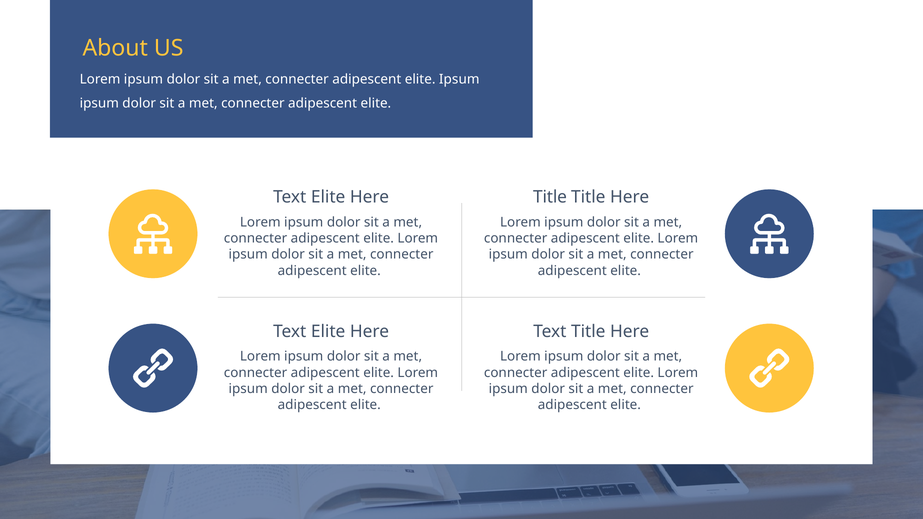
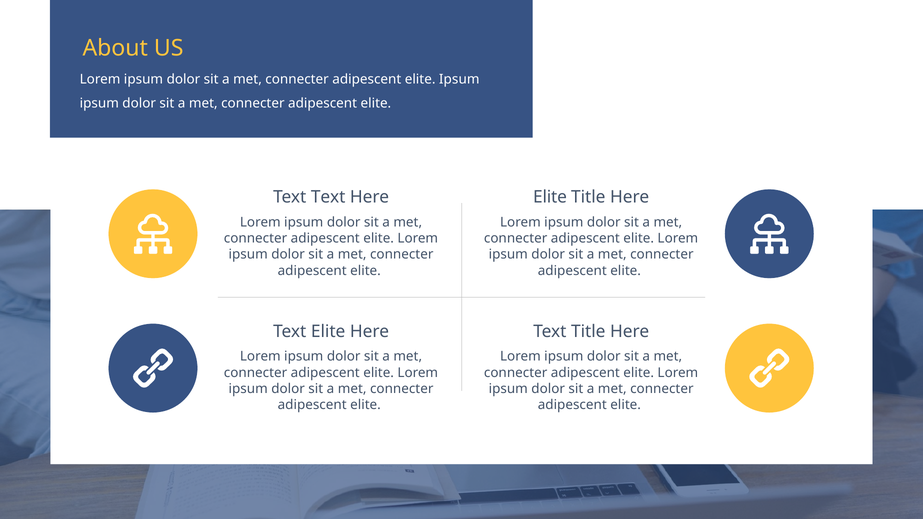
Elite at (328, 197): Elite -> Text
Title at (550, 197): Title -> Elite
